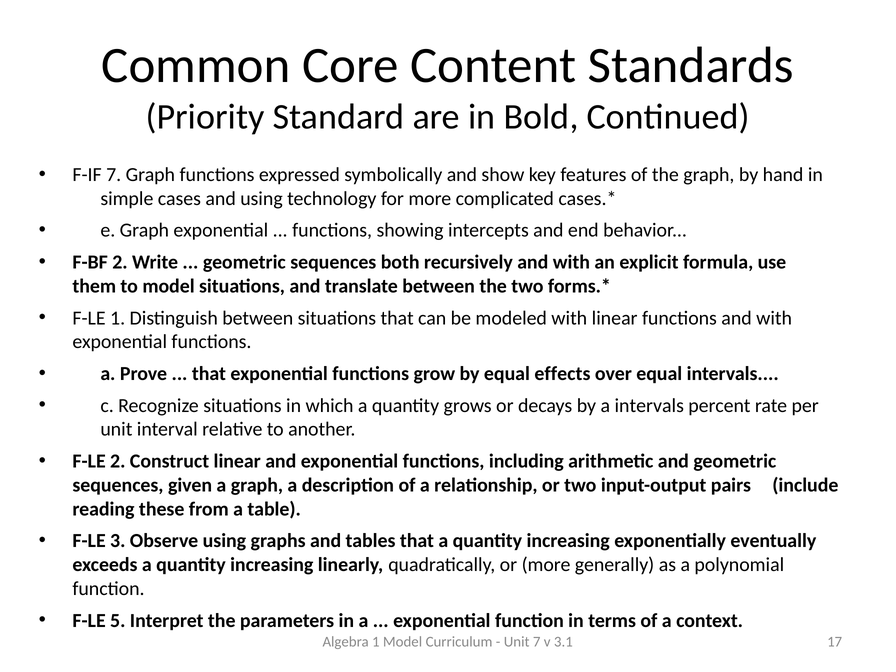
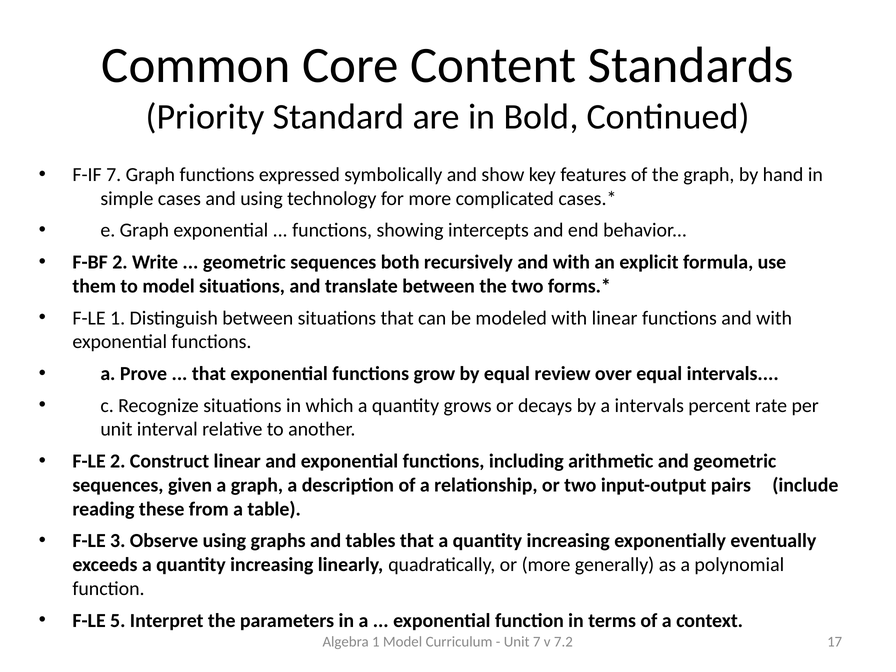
effects: effects -> review
3.1: 3.1 -> 7.2
